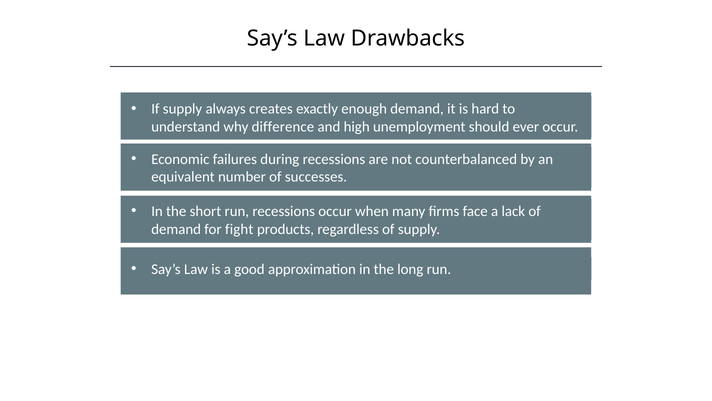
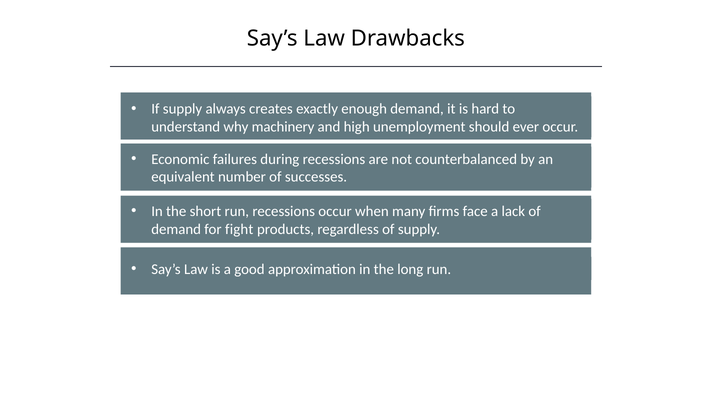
difference: difference -> machinery
